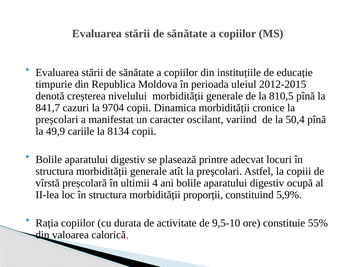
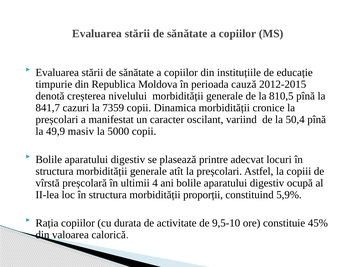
uleiul: uleiul -> cauză
9704: 9704 -> 7359
cariile: cariile -> masiv
8134: 8134 -> 5000
55%: 55% -> 45%
